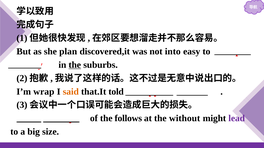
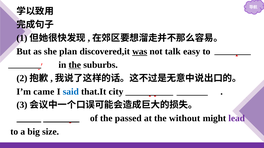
was underline: none -> present
into: into -> talk
wrap: wrap -> came
said colour: orange -> blue
told: told -> city
follows: follows -> passed
